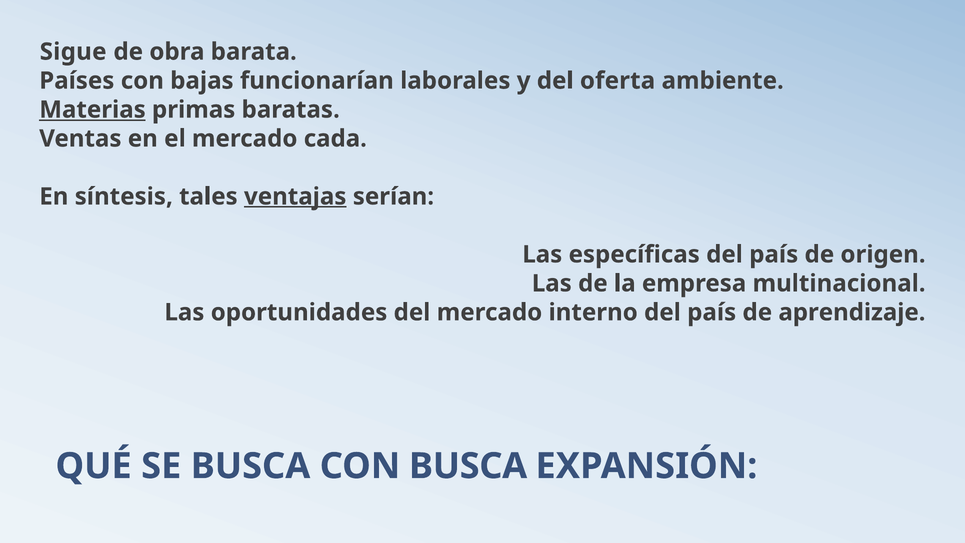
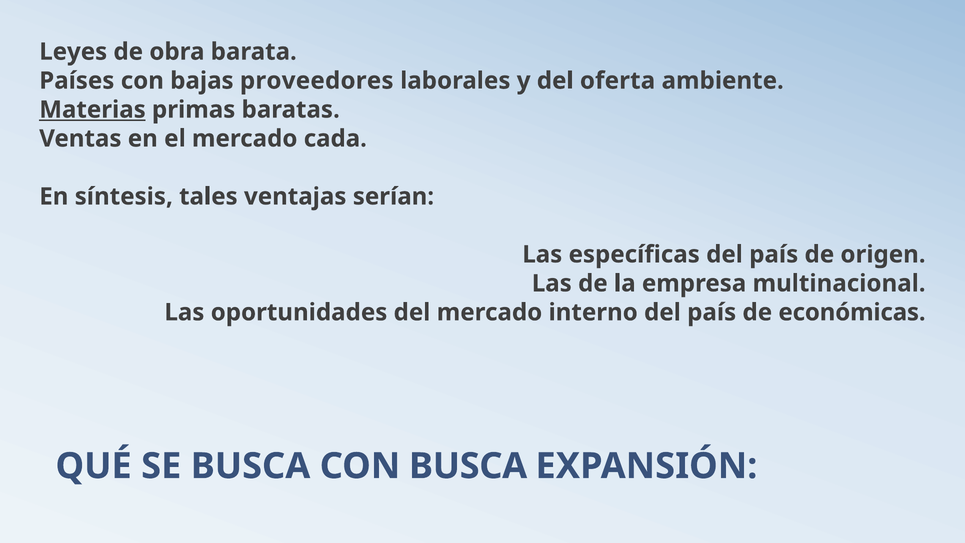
Sigue: Sigue -> Leyes
funcionarían: funcionarían -> proveedores
ventajas underline: present -> none
aprendizaje: aprendizaje -> económicas
